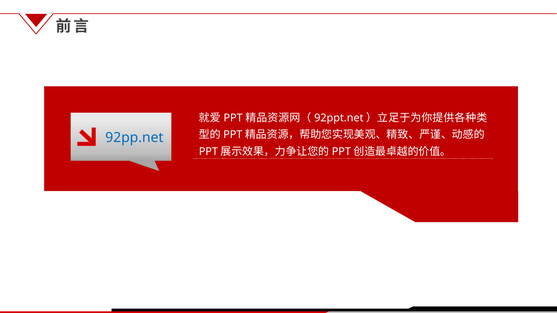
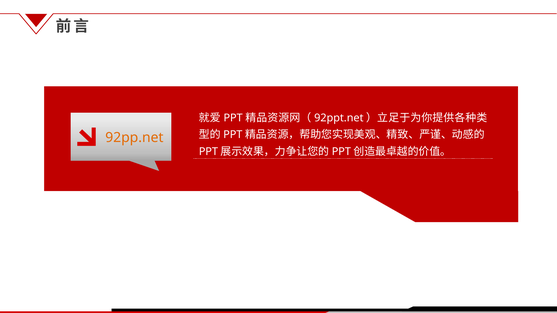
92pp.net colour: blue -> orange
